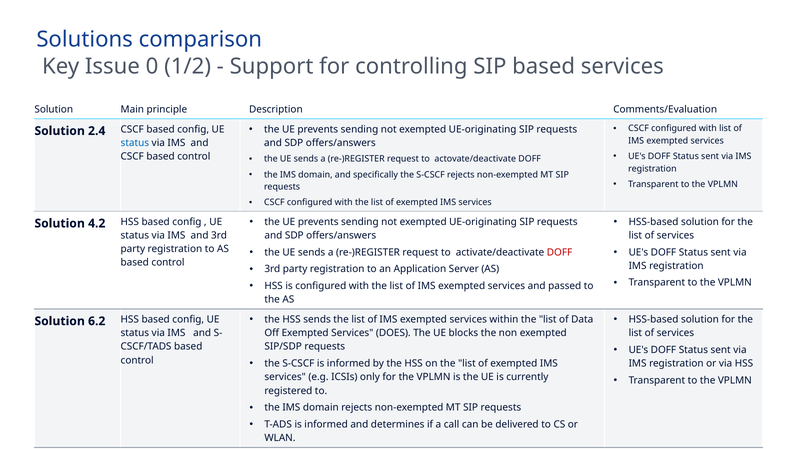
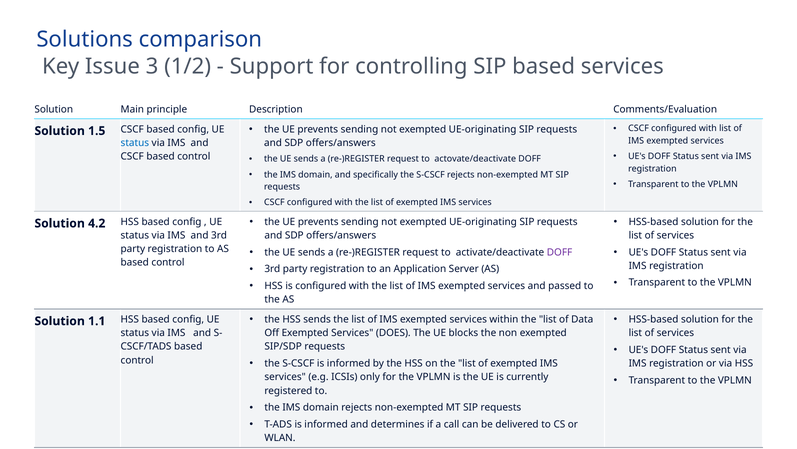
0: 0 -> 3
2.4: 2.4 -> 1.5
DOFF at (560, 252) colour: red -> purple
6.2: 6.2 -> 1.1
